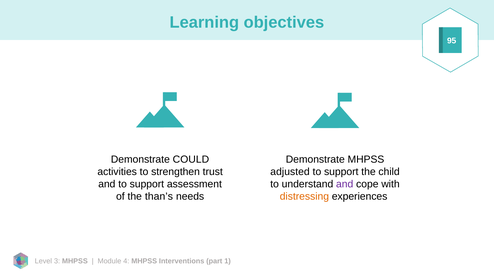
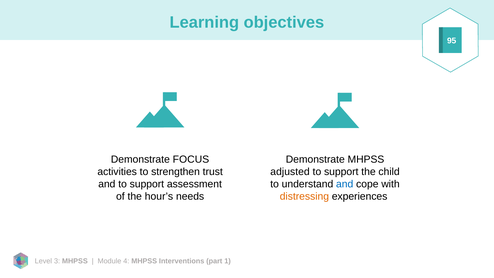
COULD: COULD -> FOCUS
and at (345, 184) colour: purple -> blue
than’s: than’s -> hour’s
